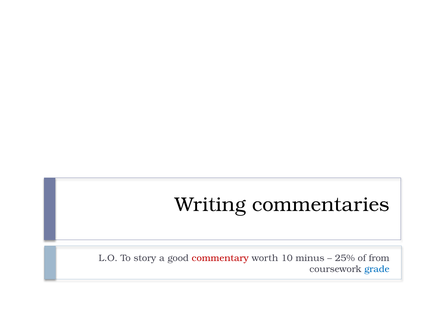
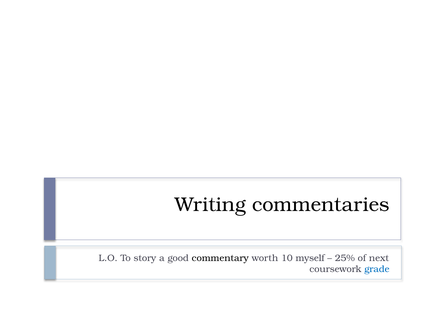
commentary colour: red -> black
minus: minus -> myself
from: from -> next
